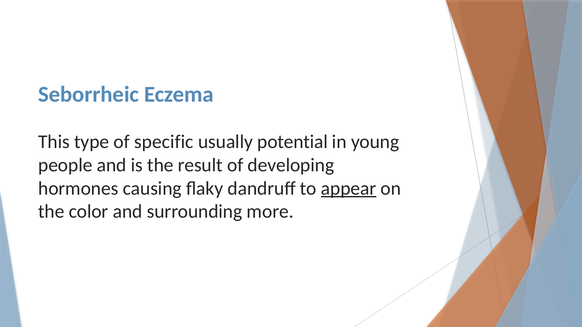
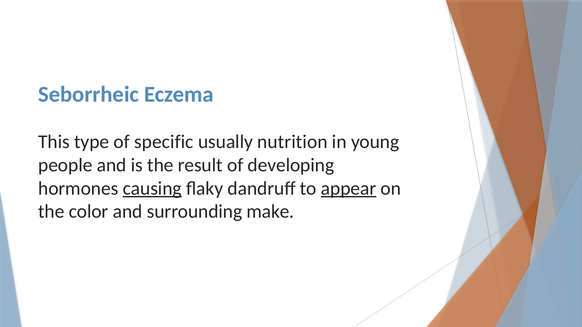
potential: potential -> nutrition
causing underline: none -> present
more: more -> make
